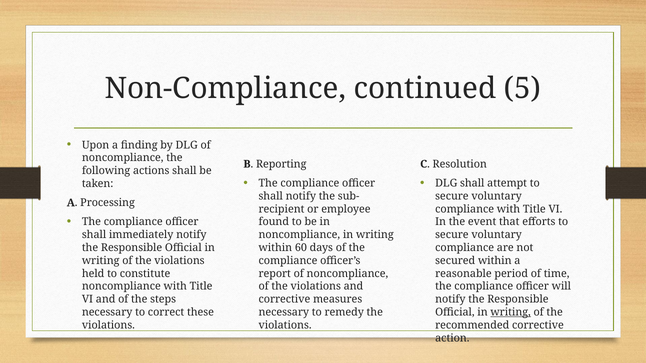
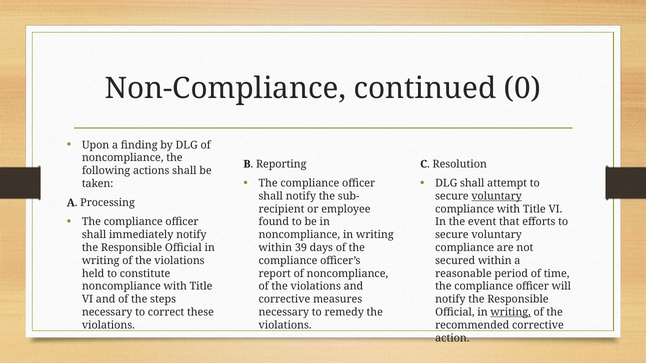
5: 5 -> 0
voluntary at (497, 196) underline: none -> present
60: 60 -> 39
